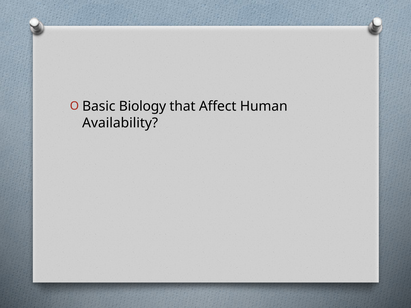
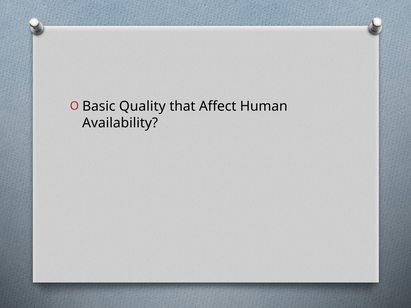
Biology: Biology -> Quality
